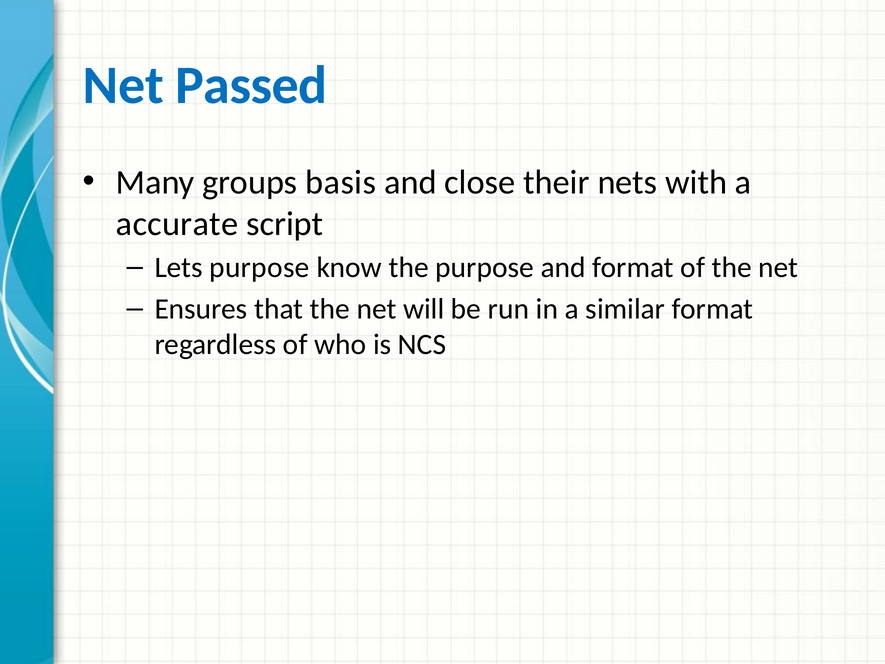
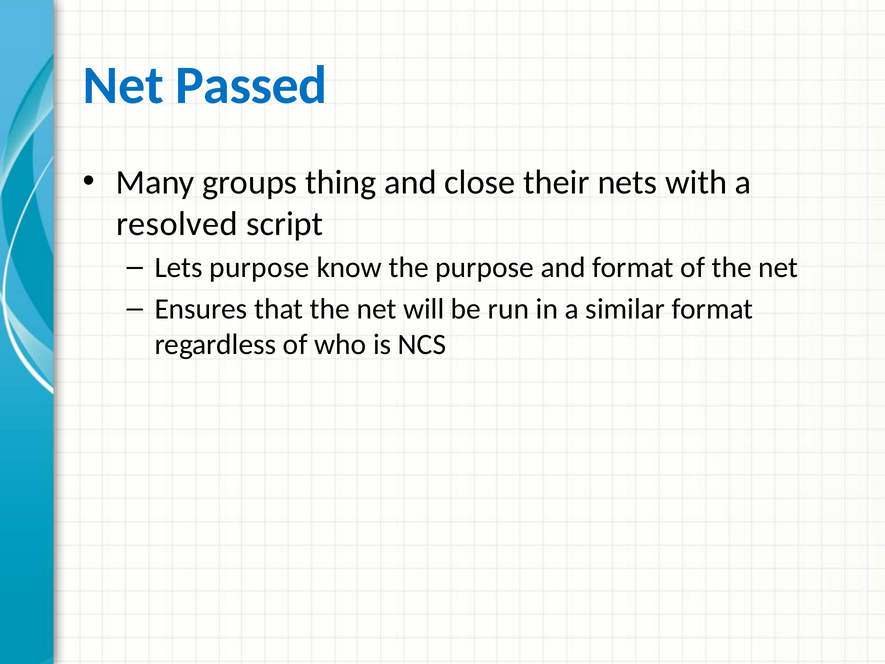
basis: basis -> thing
accurate: accurate -> resolved
